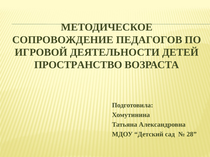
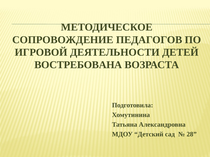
ПРОСТРАНСТВО: ПРОСТРАНСТВО -> ВОСТРЕБОВАНА
